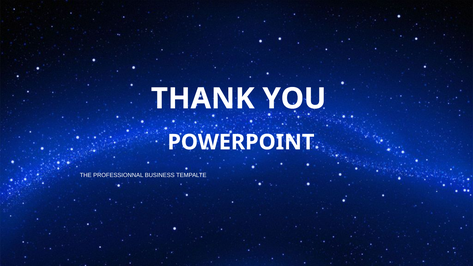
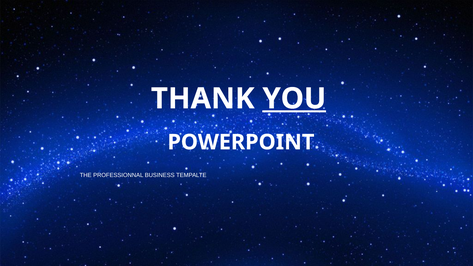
YOU underline: none -> present
